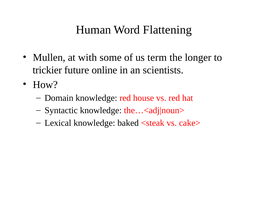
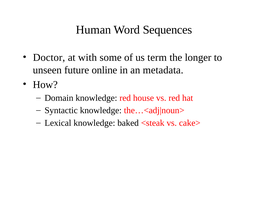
Flattening: Flattening -> Sequences
Mullen: Mullen -> Doctor
trickier: trickier -> unseen
scientists: scientists -> metadata
